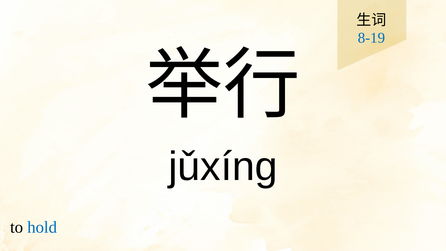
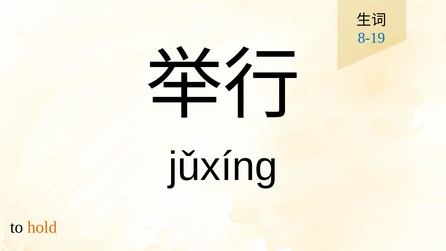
hold colour: blue -> orange
